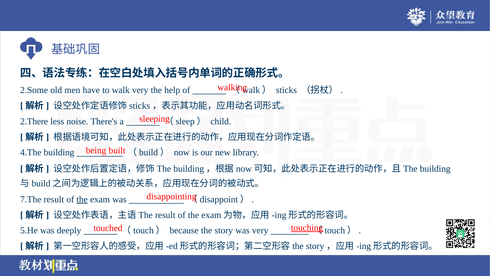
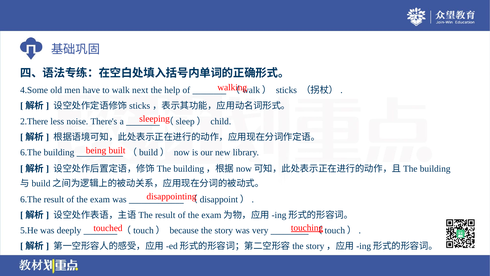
2.Some: 2.Some -> 4.Some
walk very: very -> next
4.The at (31, 152): 4.The -> 6.The
7.The at (31, 199): 7.The -> 6.The
the at (82, 199) underline: present -> none
